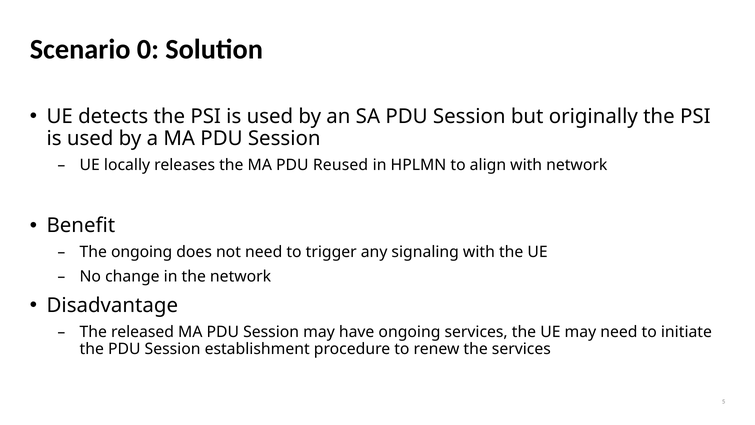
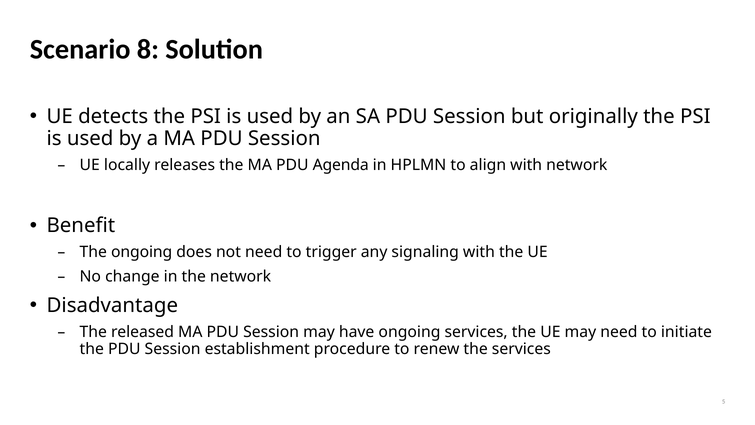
0: 0 -> 8
Reused: Reused -> Agenda
